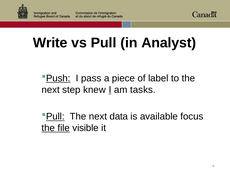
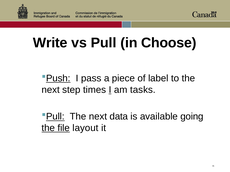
Analyst: Analyst -> Choose
knew: knew -> times
focus: focus -> going
visible: visible -> layout
